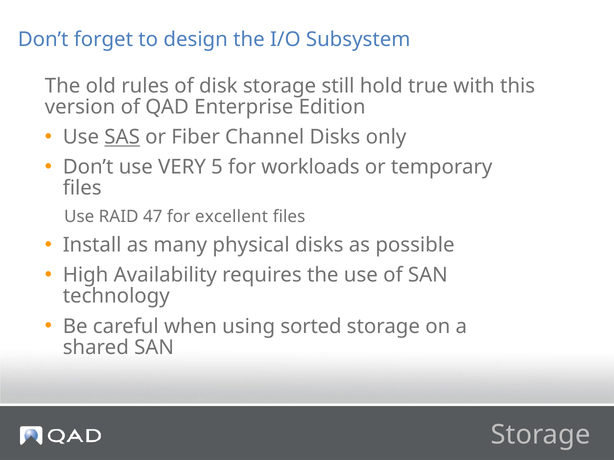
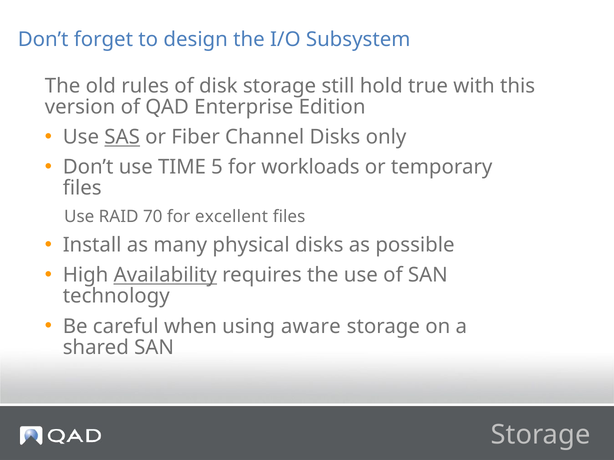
VERY: VERY -> TIME
47: 47 -> 70
Availability underline: none -> present
sorted: sorted -> aware
